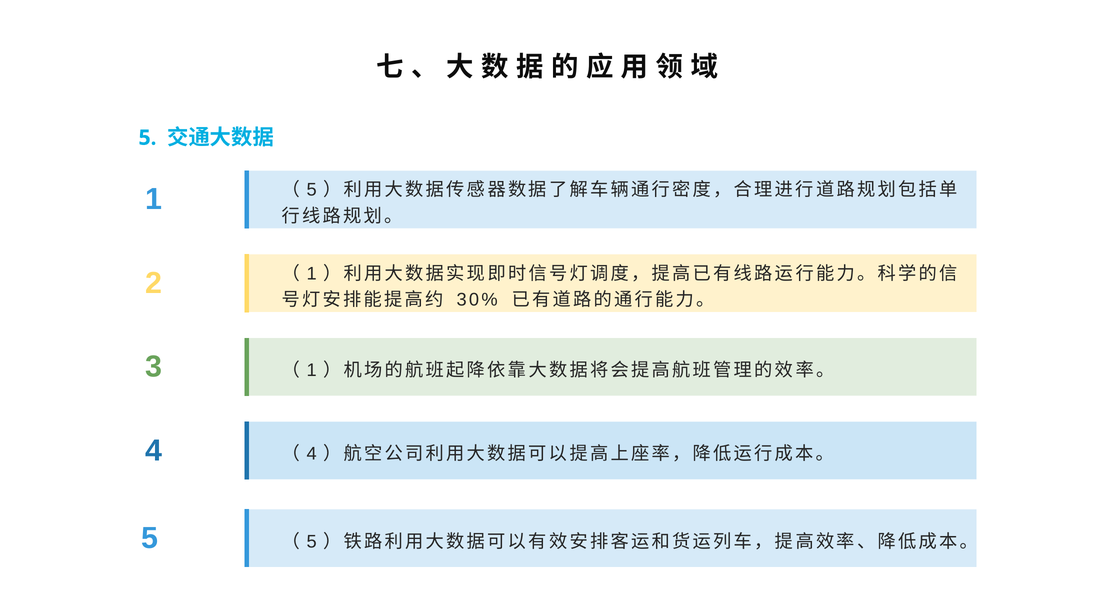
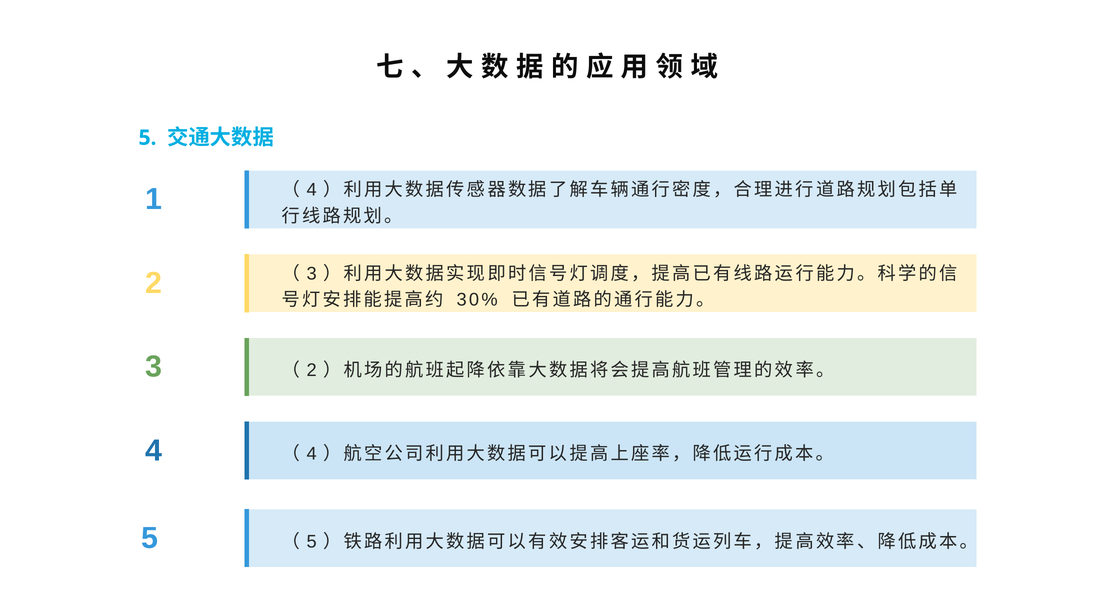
5 at (312, 190): 5 -> 4
1 at (312, 273): 1 -> 3
1 at (312, 370): 1 -> 2
